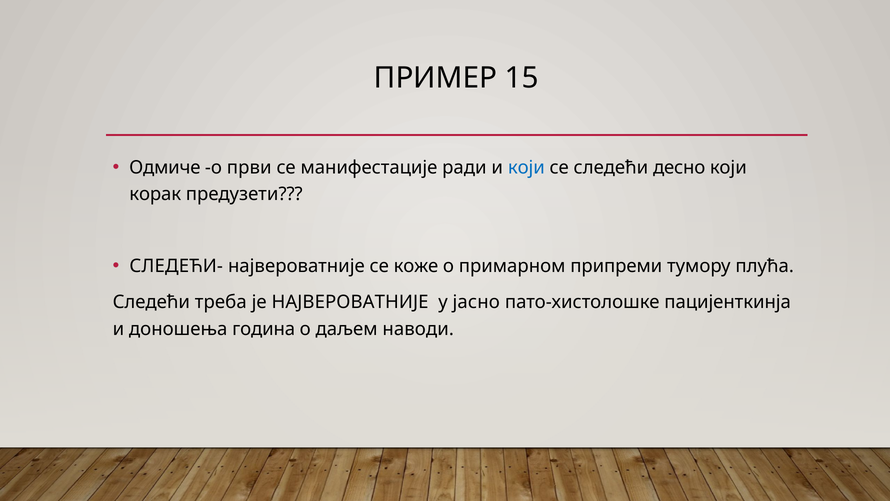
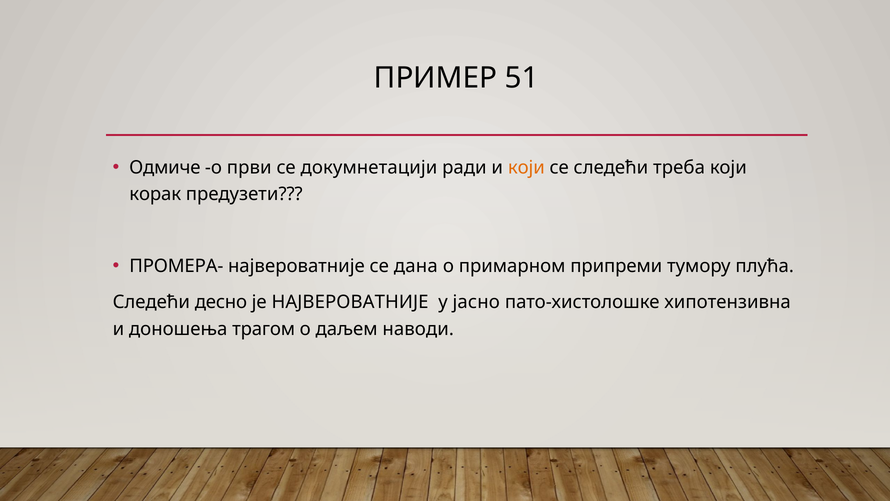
15: 15 -> 51
манифестације: манифестације -> докумнетацији
који at (526, 167) colour: blue -> orange
десно: десно -> треба
СЛЕДЕЋИ-: СЛЕДЕЋИ- -> ПРОМЕРА-
коже: коже -> дана
треба: треба -> десно
пацијенткинја: пацијенткинја -> хипотензивна
година: година -> трагом
